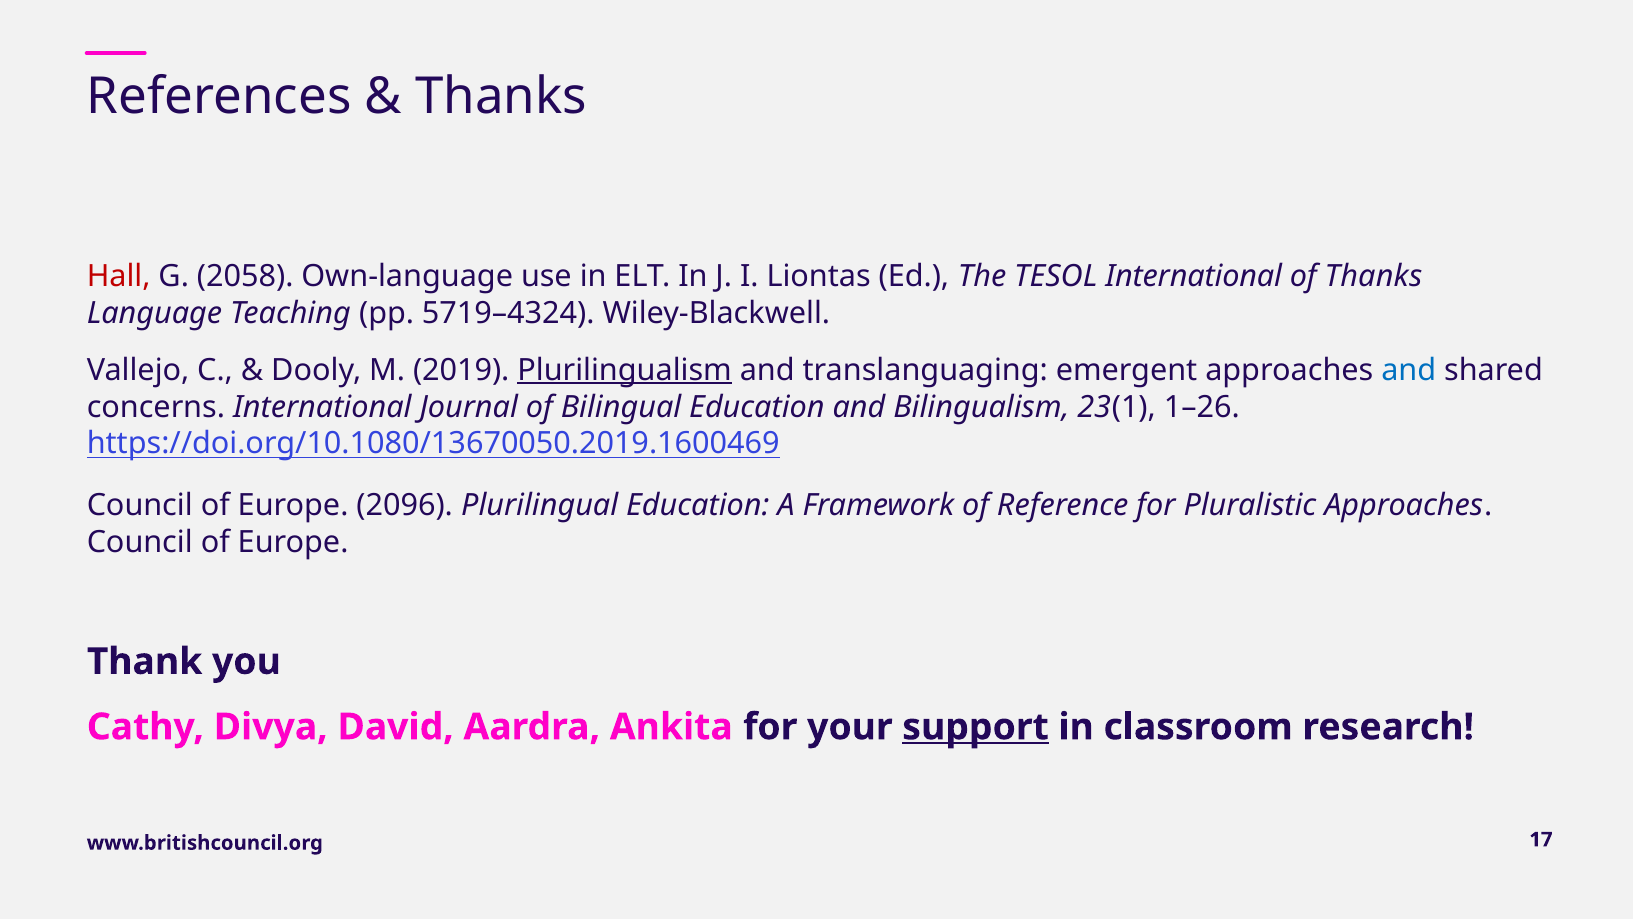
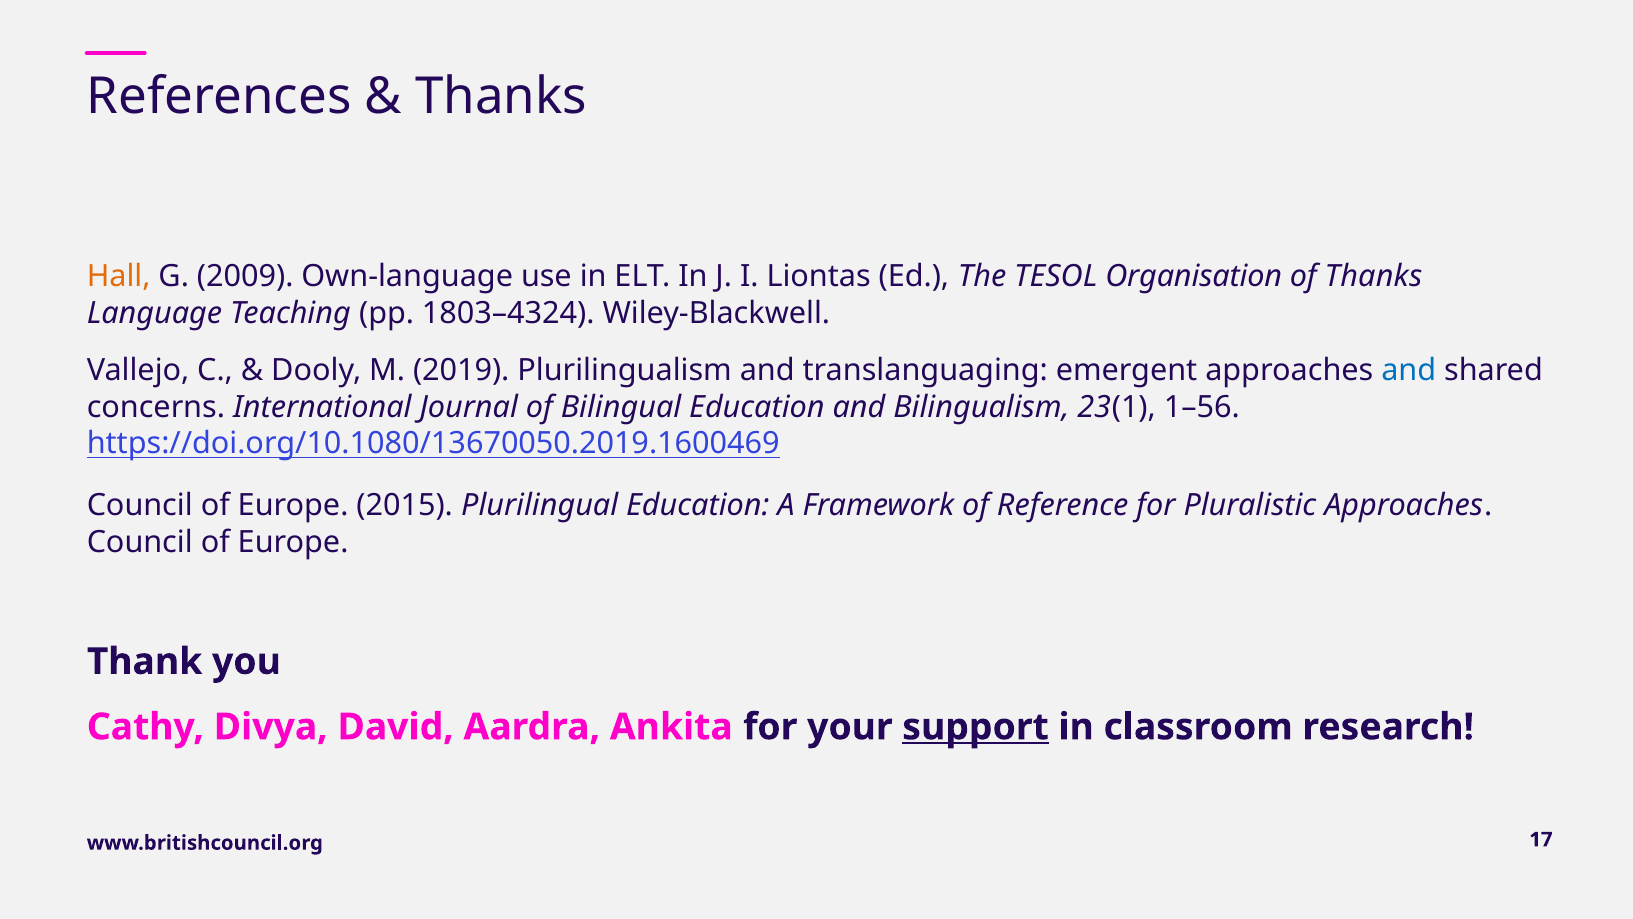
Hall colour: red -> orange
2058: 2058 -> 2009
TESOL International: International -> Organisation
5719–4324: 5719–4324 -> 1803–4324
Plurilingualism underline: present -> none
1–26: 1–26 -> 1–56
2096: 2096 -> 2015
